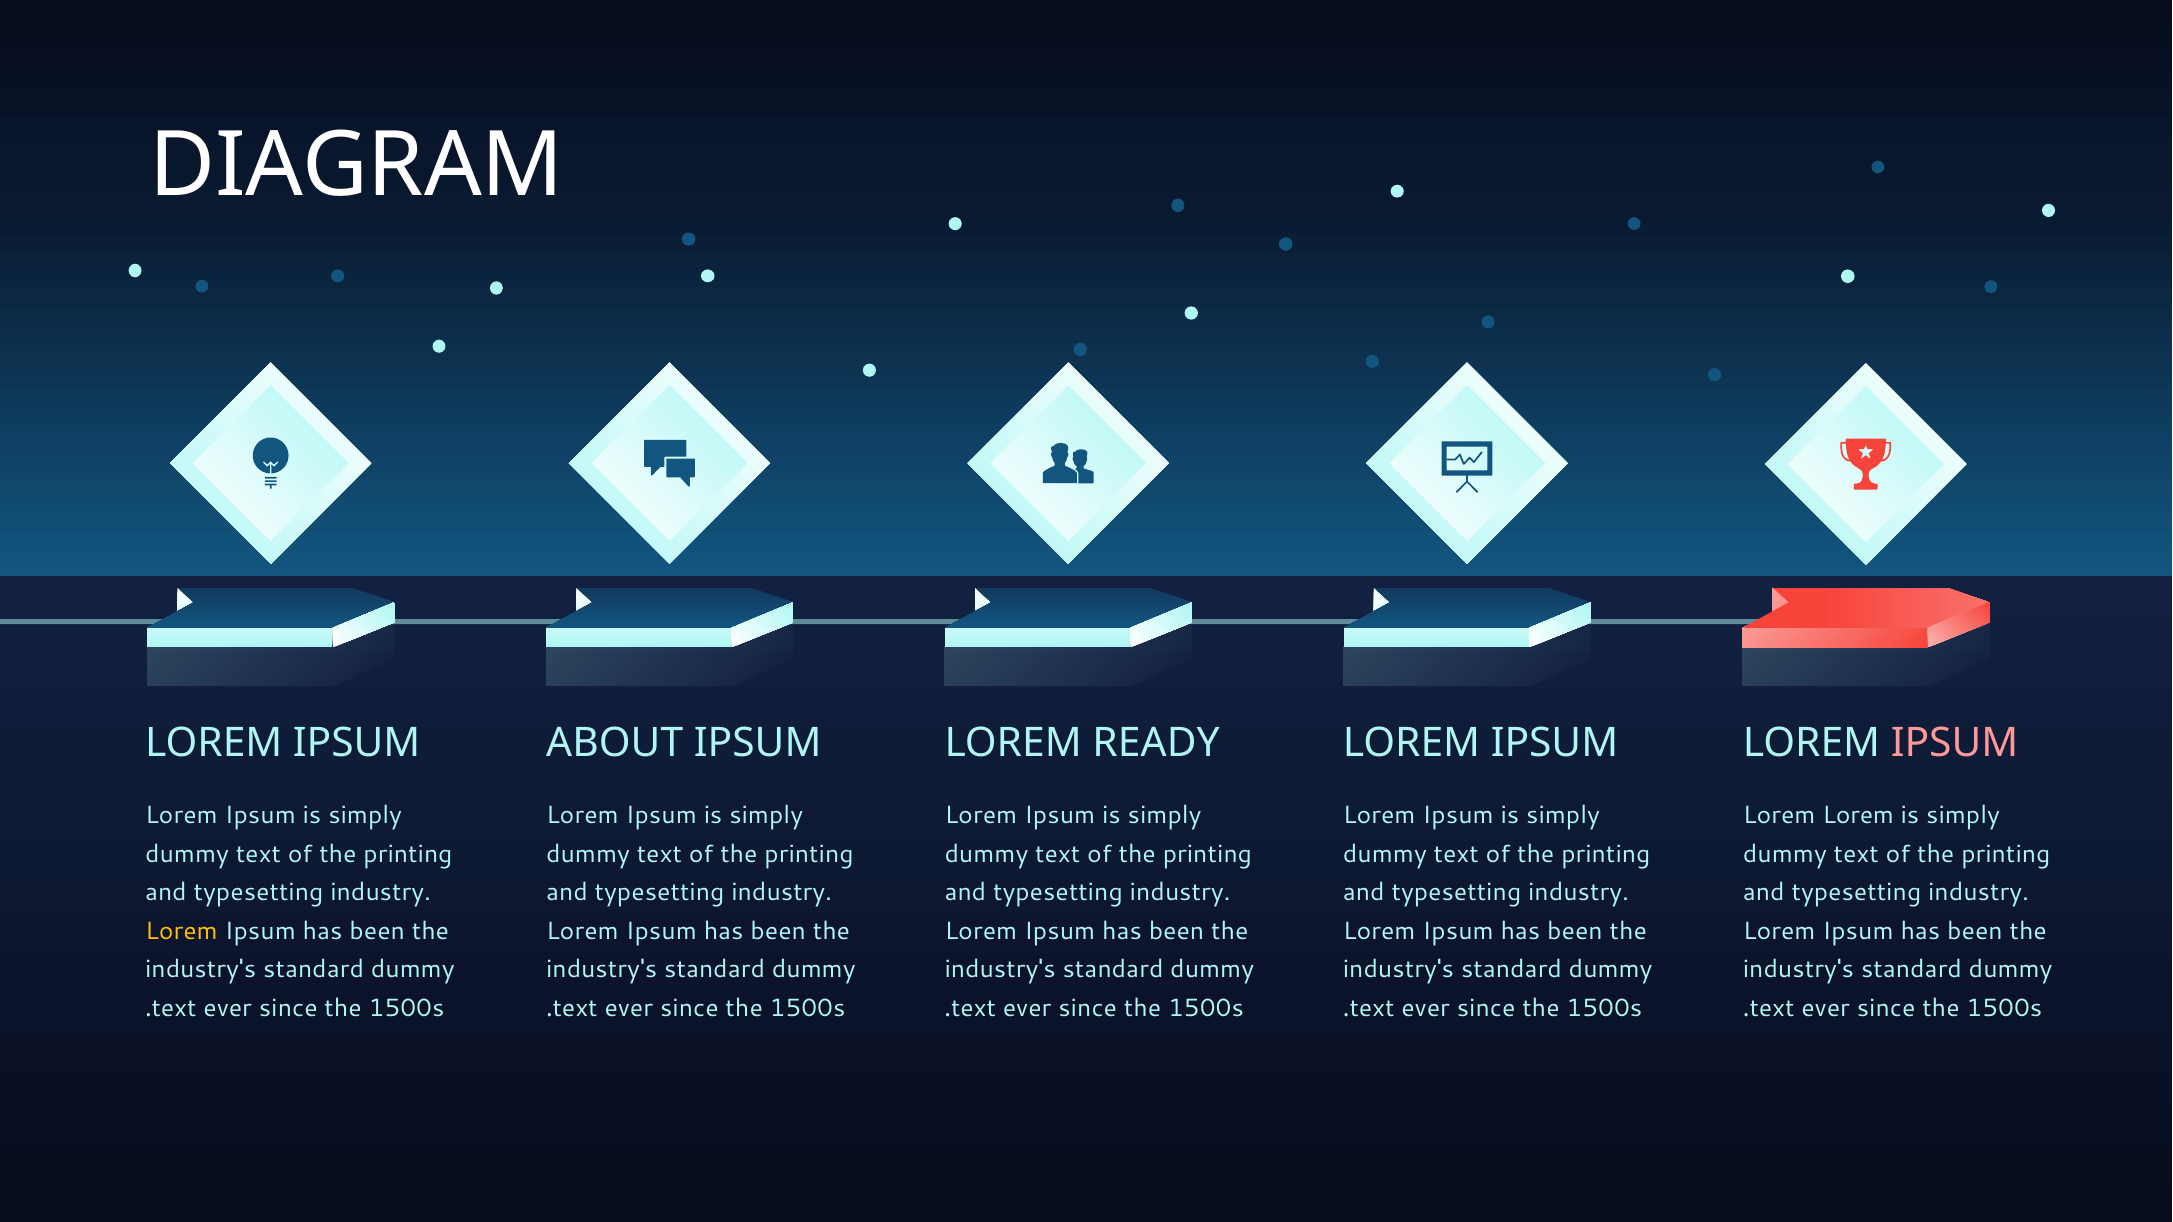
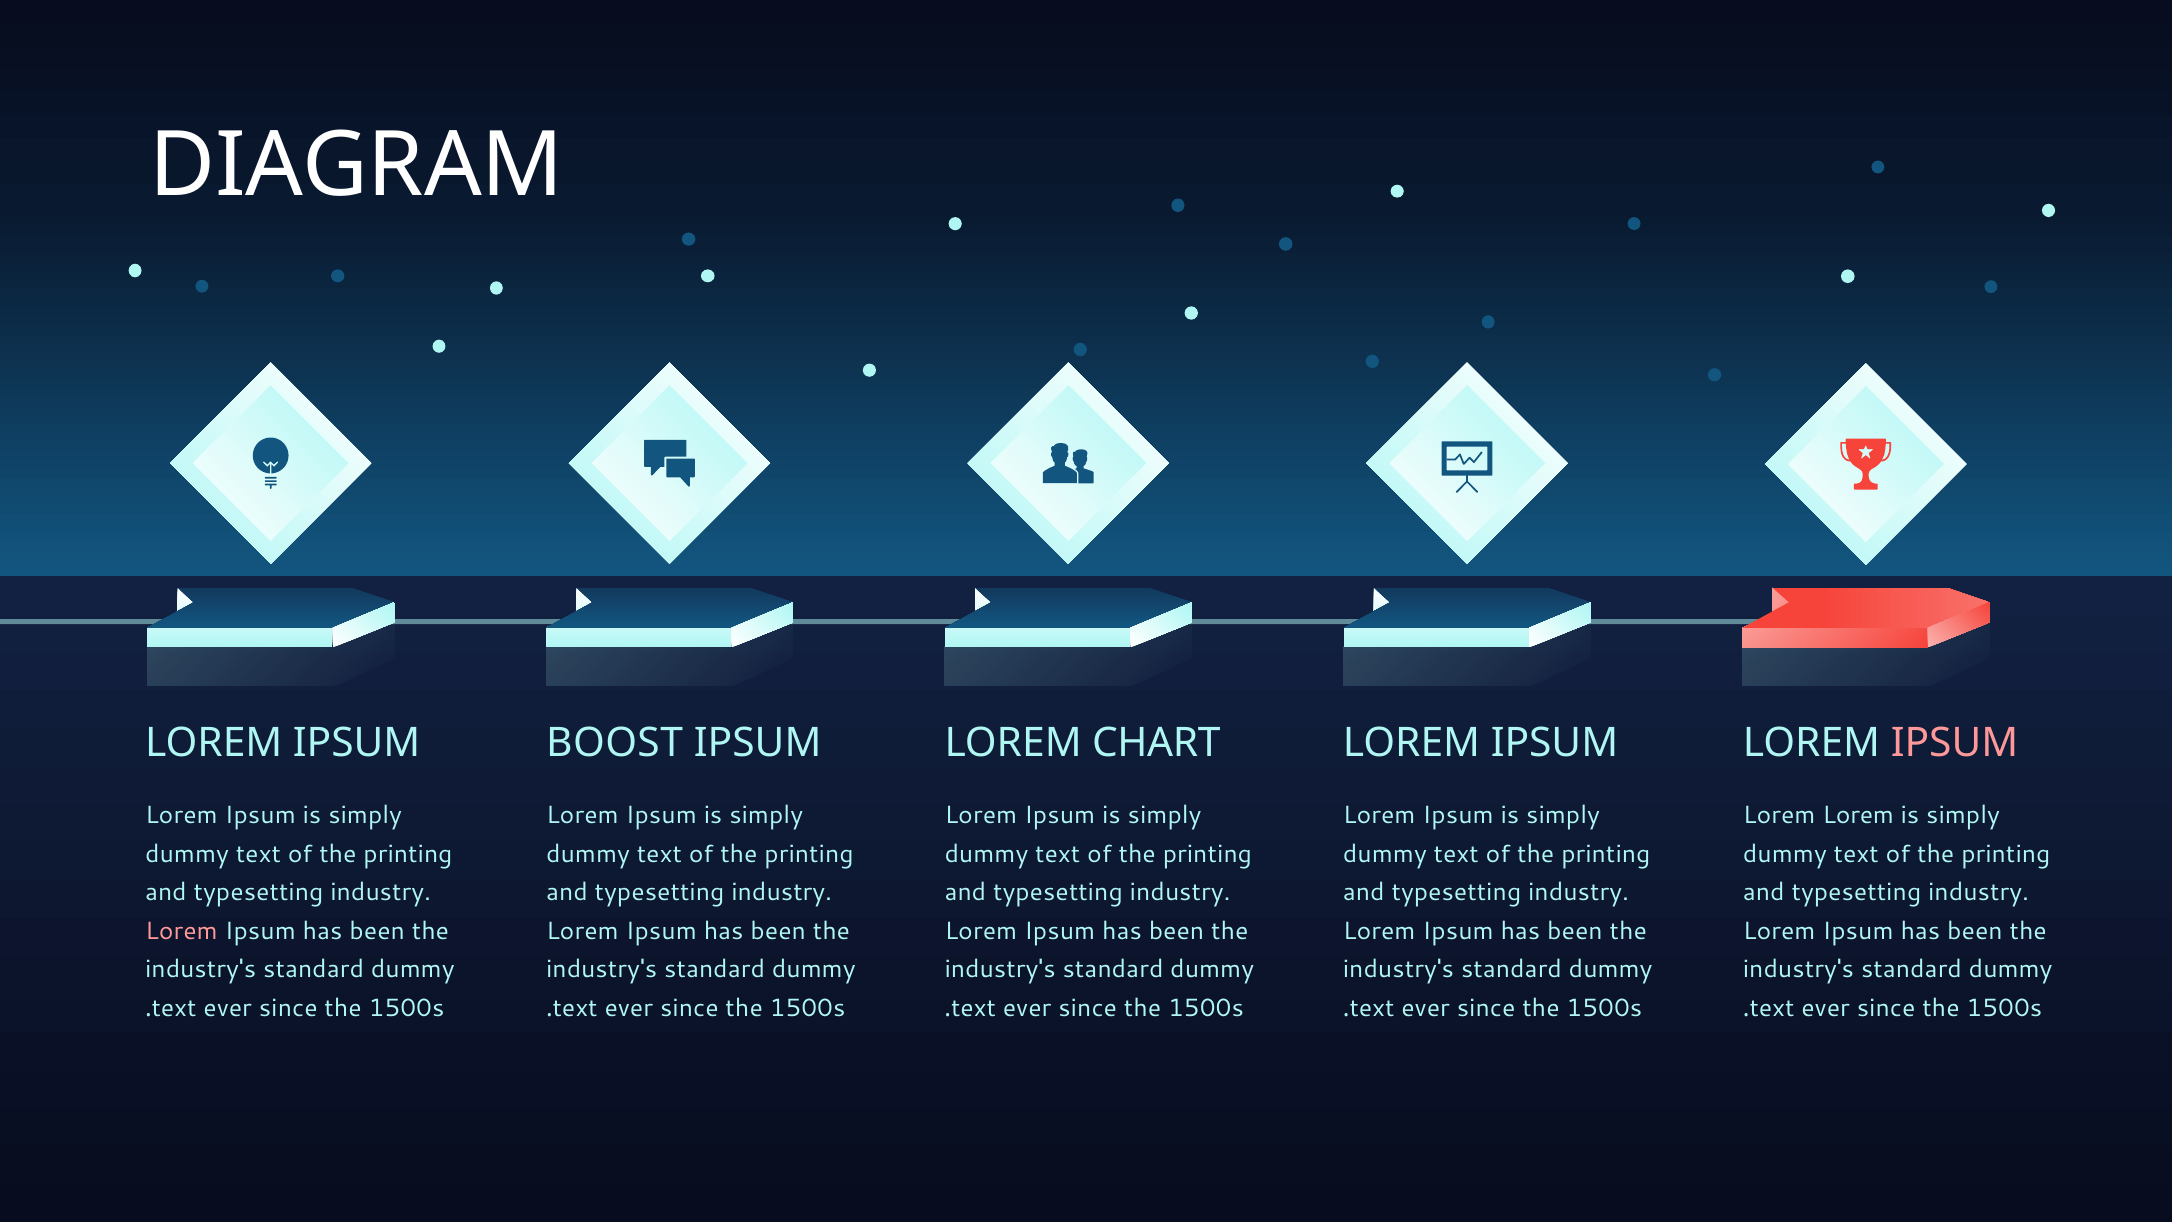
ABOUT: ABOUT -> BOOST
READY: READY -> CHART
Lorem at (181, 931) colour: yellow -> pink
